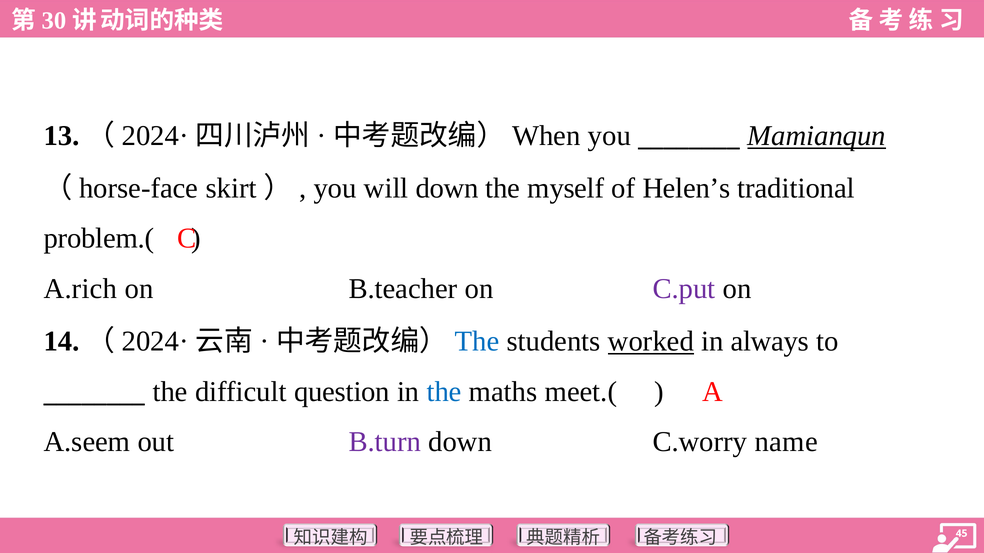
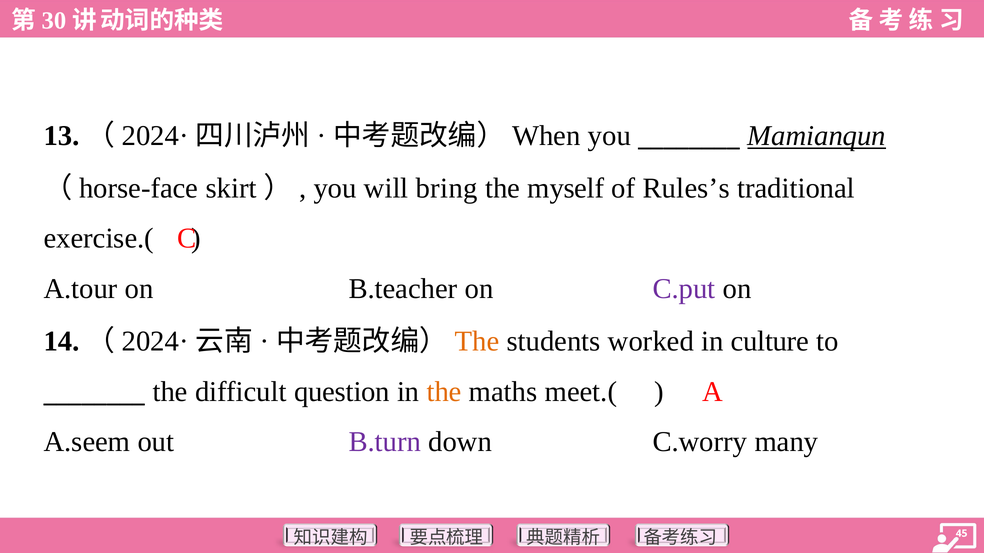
will down: down -> bring
Helen’s: Helen’s -> Rules’s
problem.(: problem.( -> exercise.(
A.rich: A.rich -> A.tour
The at (477, 342) colour: blue -> orange
worked underline: present -> none
always: always -> culture
the at (444, 392) colour: blue -> orange
name: name -> many
